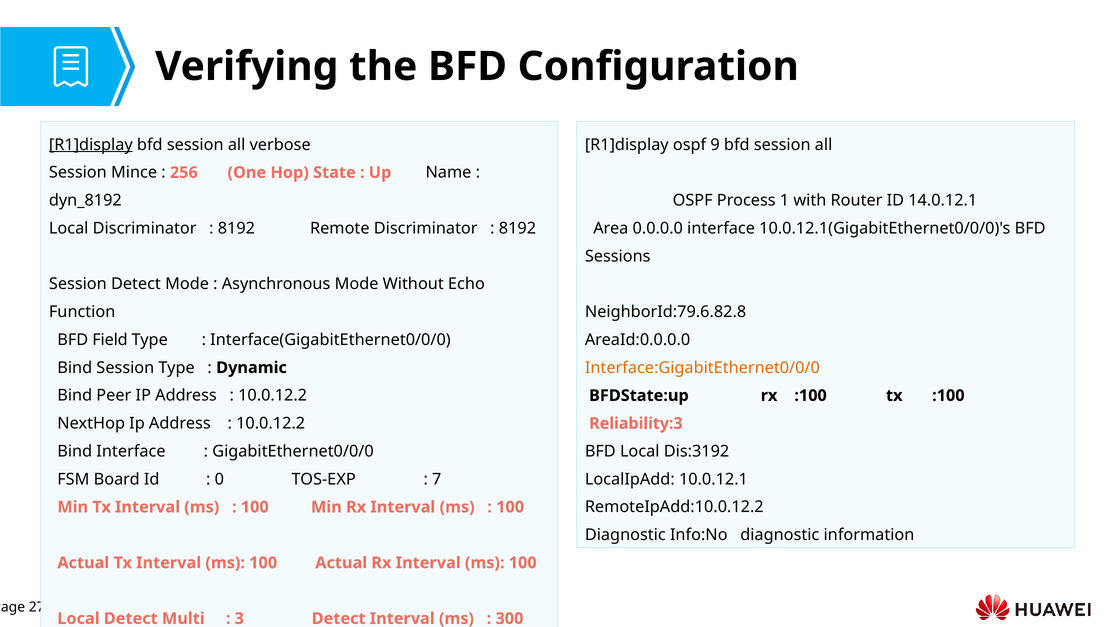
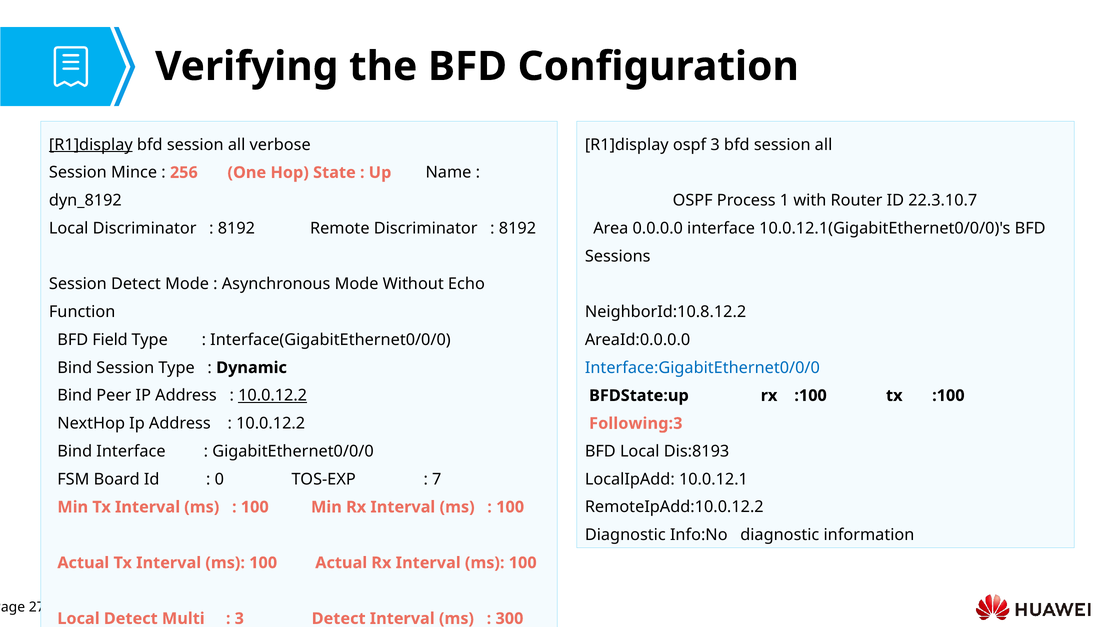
ospf 9: 9 -> 3
14.0.12.1: 14.0.12.1 -> 22.3.10.7
NeighborId:79.6.82.8: NeighborId:79.6.82.8 -> NeighborId:10.8.12.2
Interface:GigabitEthernet0/0/0 colour: orange -> blue
10.0.12.2 at (273, 396) underline: none -> present
Reliability:3: Reliability:3 -> Following:3
Dis:3192: Dis:3192 -> Dis:8193
